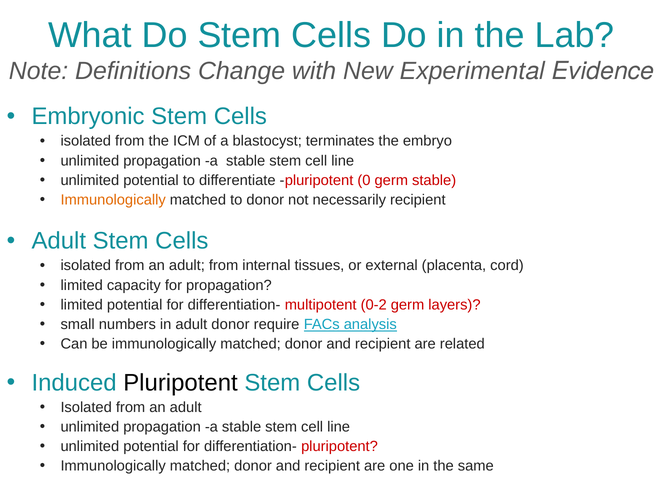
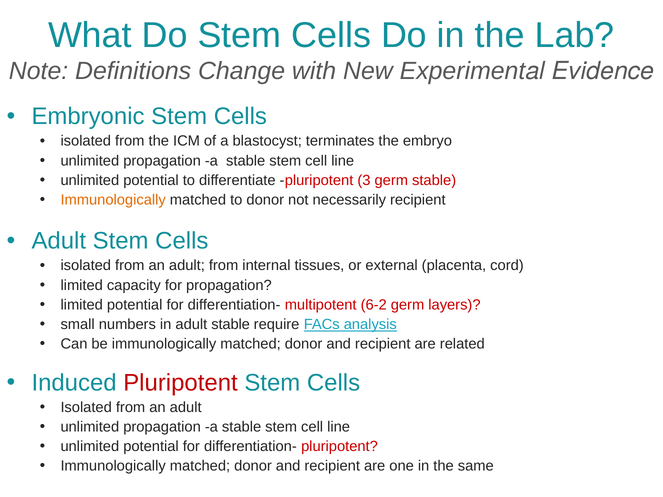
0: 0 -> 3
0-2: 0-2 -> 6-2
adult donor: donor -> stable
Pluripotent at (181, 383) colour: black -> red
